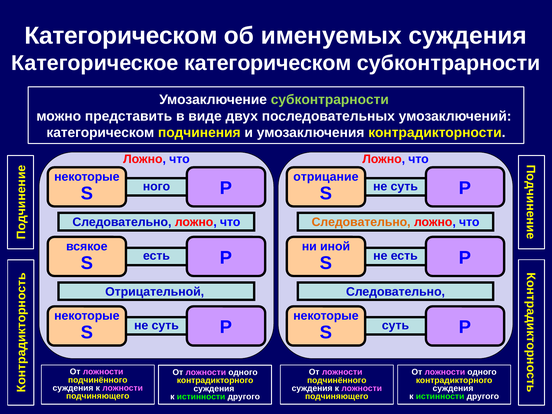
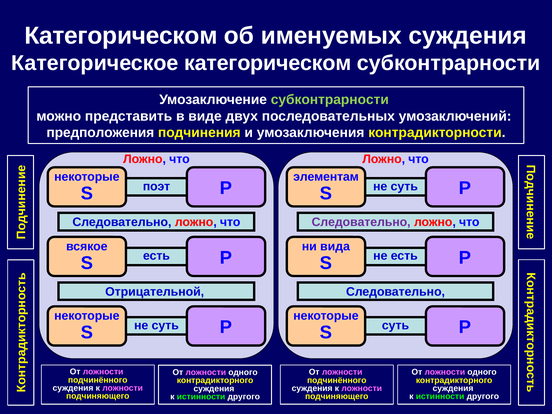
категорическом at (100, 133): категорическом -> предположения
отрицание: отрицание -> элементам
ного: ного -> поэт
Следовательно at (361, 222) colour: orange -> purple
иной: иной -> вида
